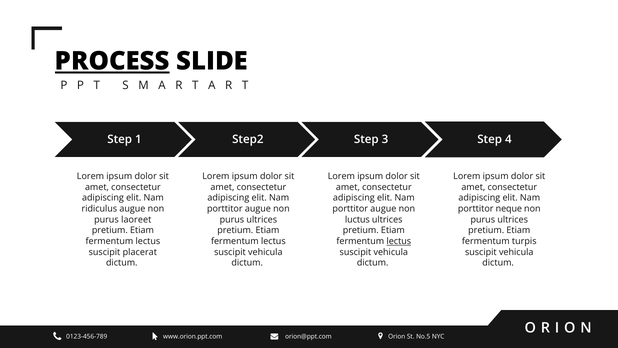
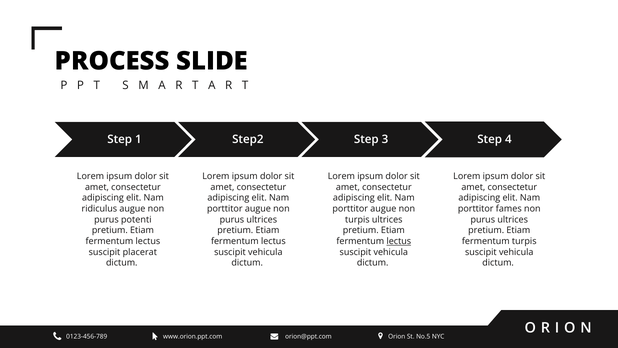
PROCESS underline: present -> none
neque: neque -> fames
laoreet: laoreet -> potenti
luctus at (357, 219): luctus -> turpis
